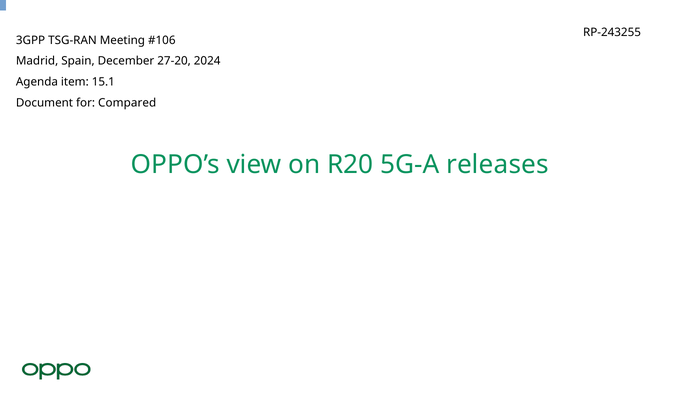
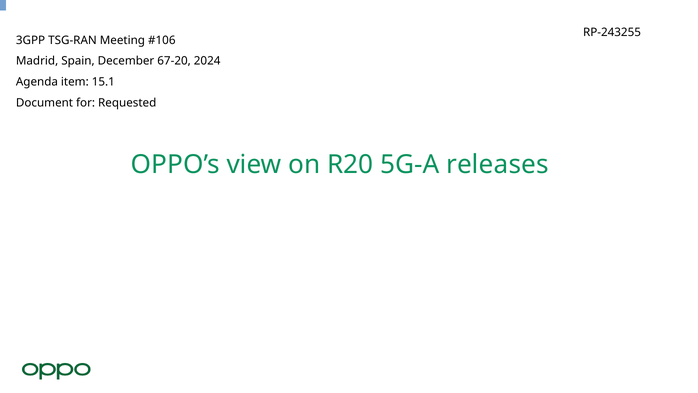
27-20: 27-20 -> 67-20
Compared: Compared -> Requested
